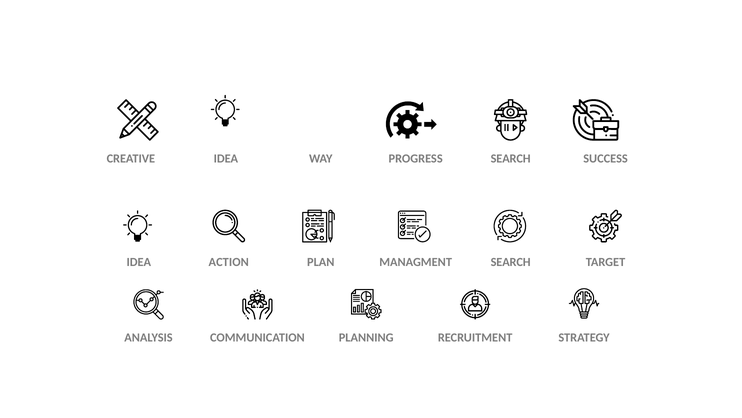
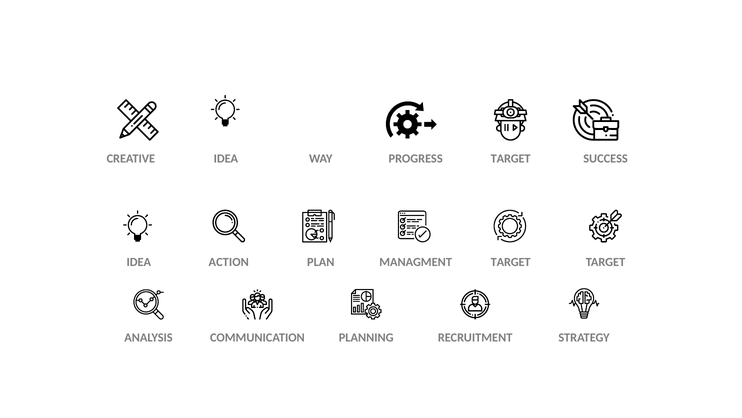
WAY SEARCH: SEARCH -> TARGET
PLAN SEARCH: SEARCH -> TARGET
